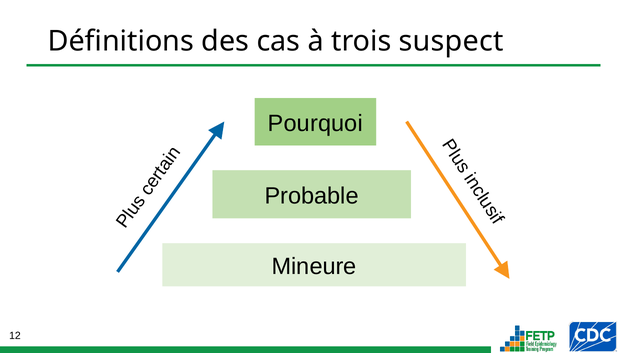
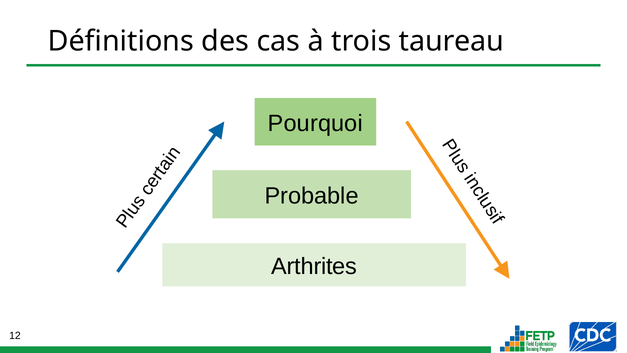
suspect: suspect -> taureau
Mineure: Mineure -> Arthrites
